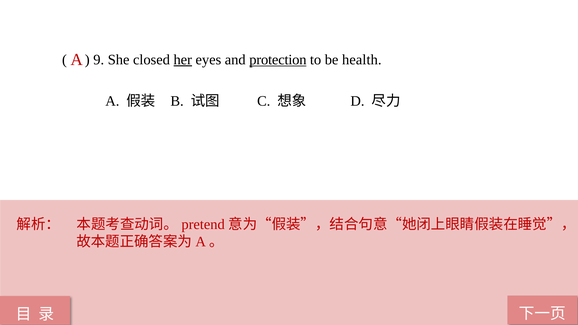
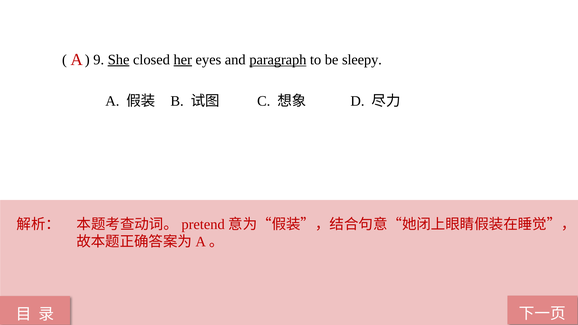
She underline: none -> present
protection: protection -> paragraph
health: health -> sleepy
